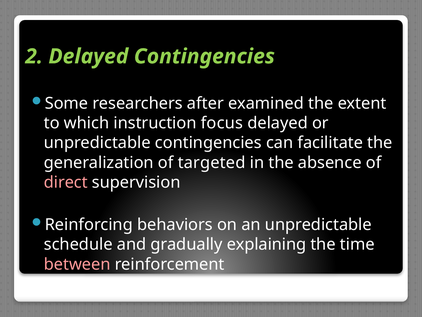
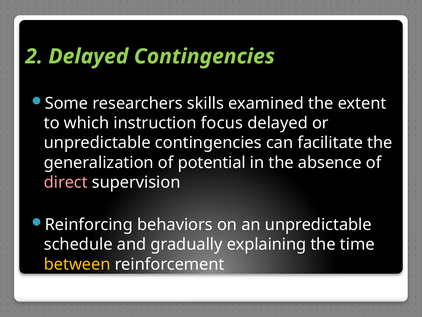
after: after -> skills
targeted: targeted -> potential
between colour: pink -> yellow
